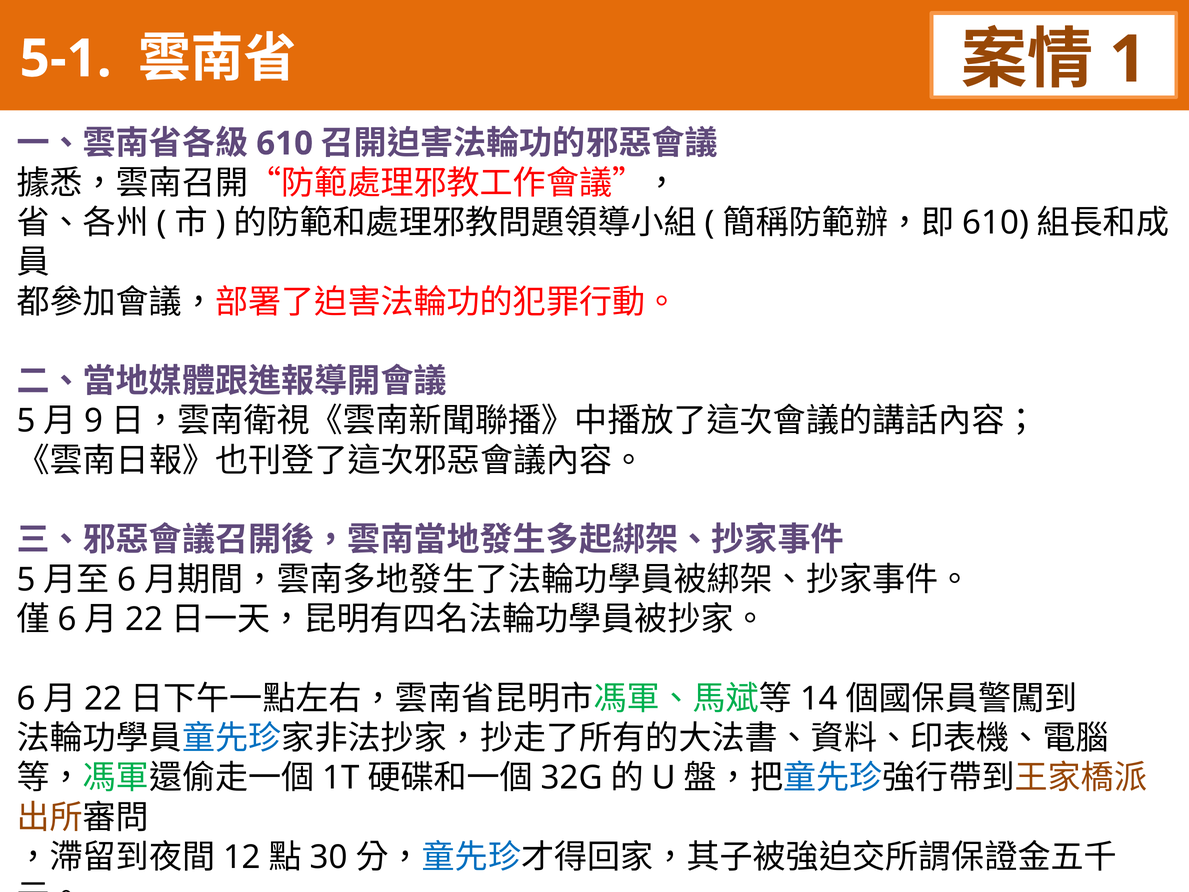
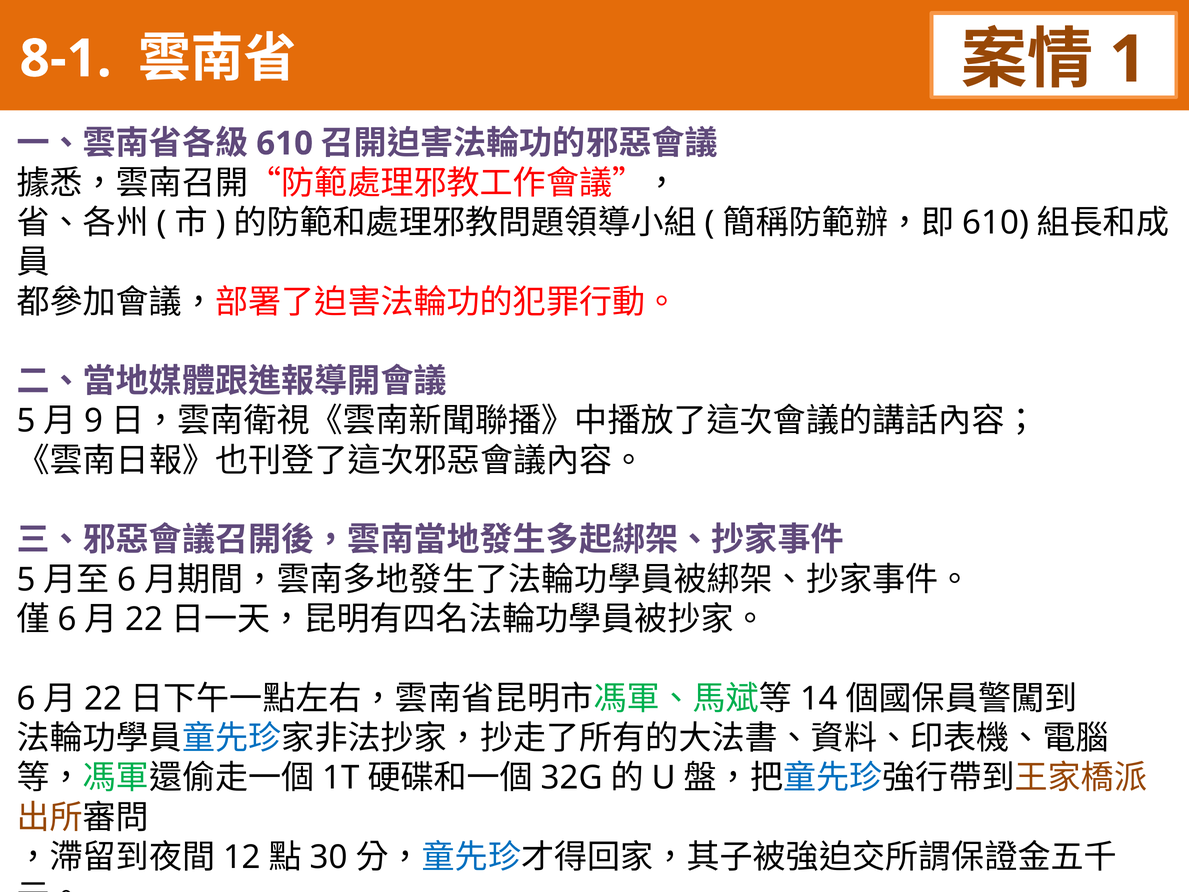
5-1: 5-1 -> 8-1
